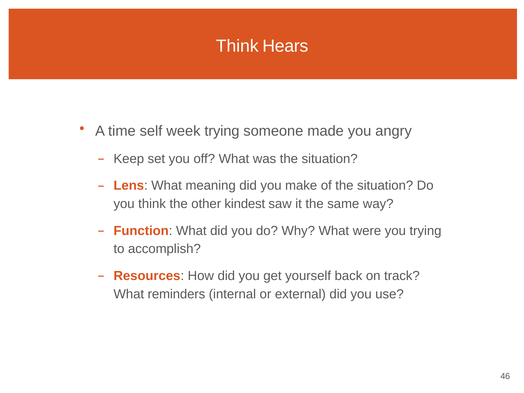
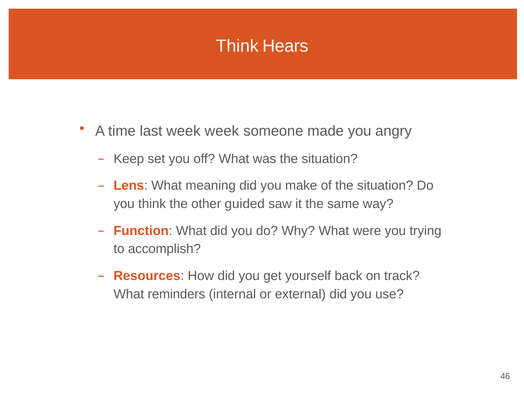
self: self -> last
week trying: trying -> week
kindest: kindest -> guided
